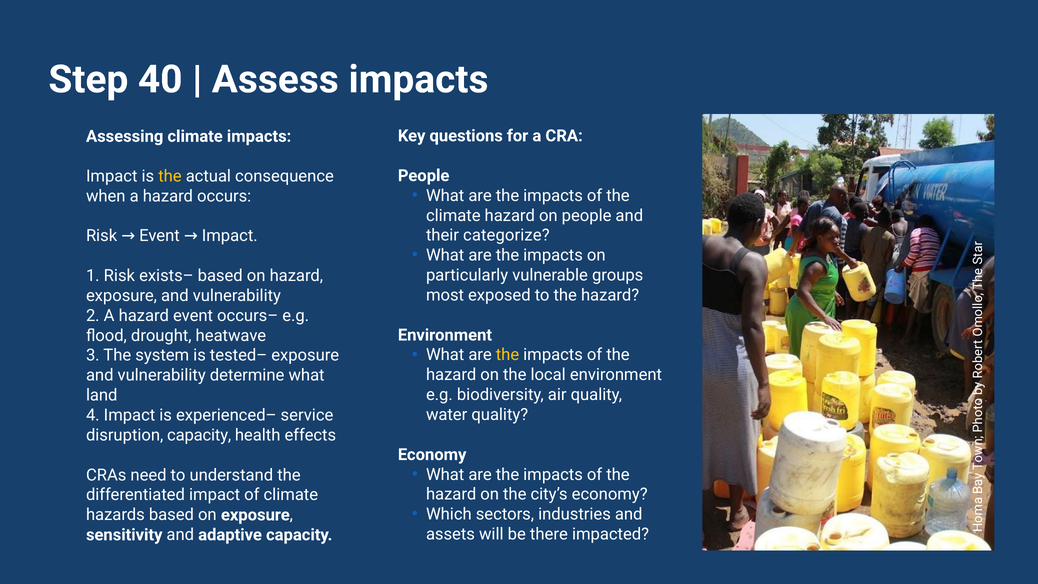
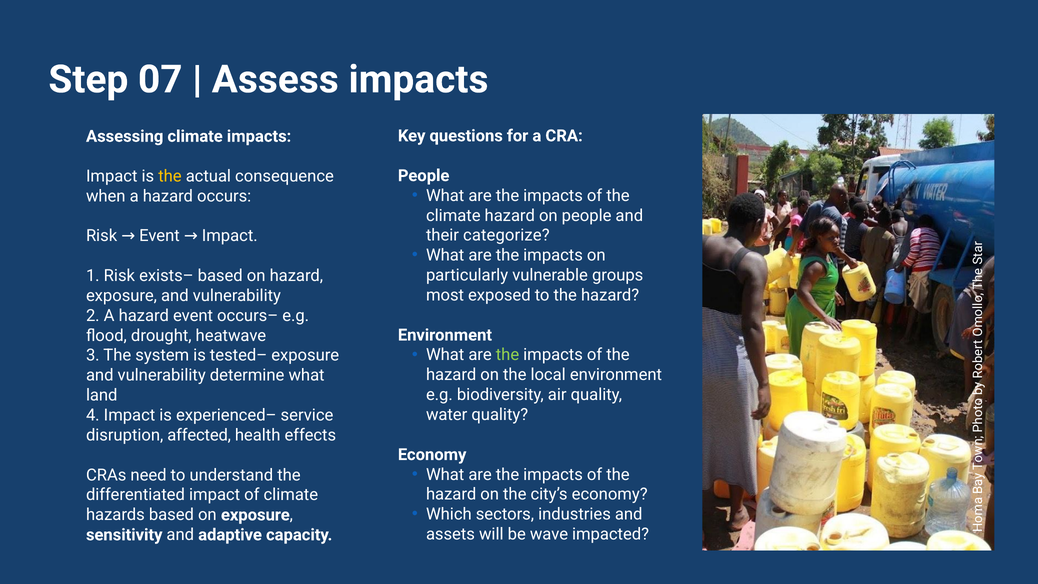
40: 40 -> 07
the at (507, 355) colour: yellow -> light green
disruption capacity: capacity -> affected
there: there -> wave
